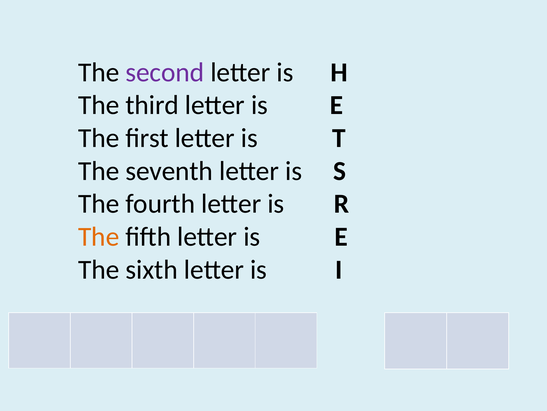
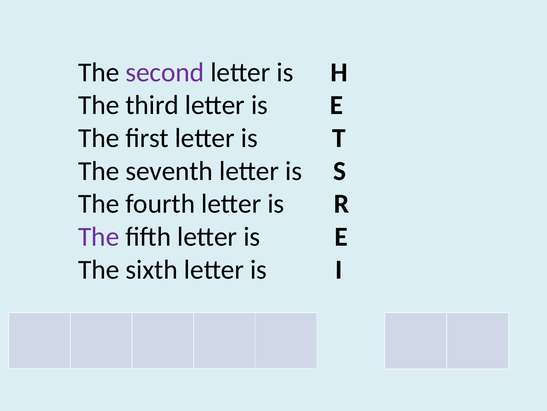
The at (99, 236) colour: orange -> purple
